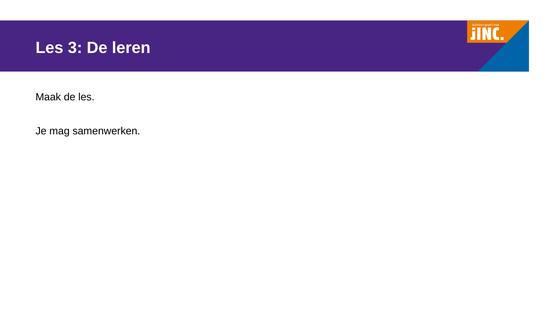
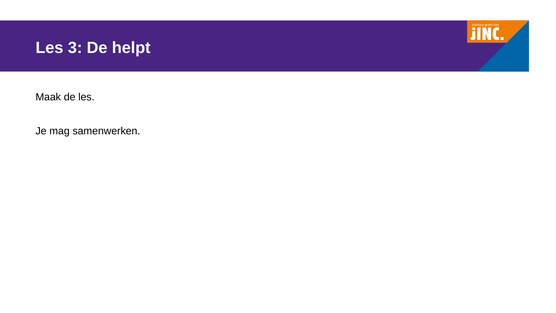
leren: leren -> helpt
